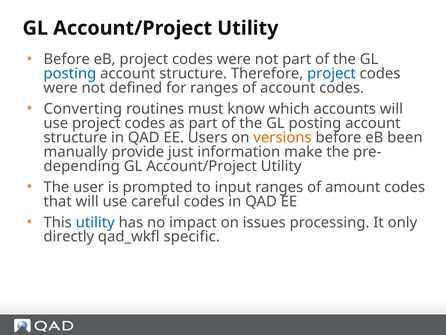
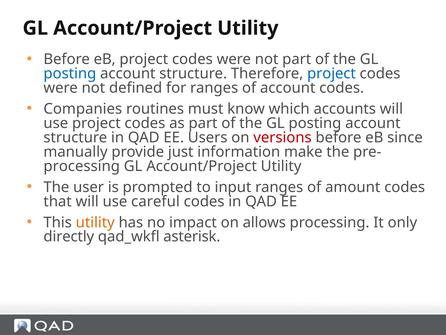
Converting: Converting -> Companies
versions colour: orange -> red
been: been -> since
depending at (82, 166): depending -> processing
utility at (95, 222) colour: blue -> orange
issues: issues -> allows
specific: specific -> asterisk
